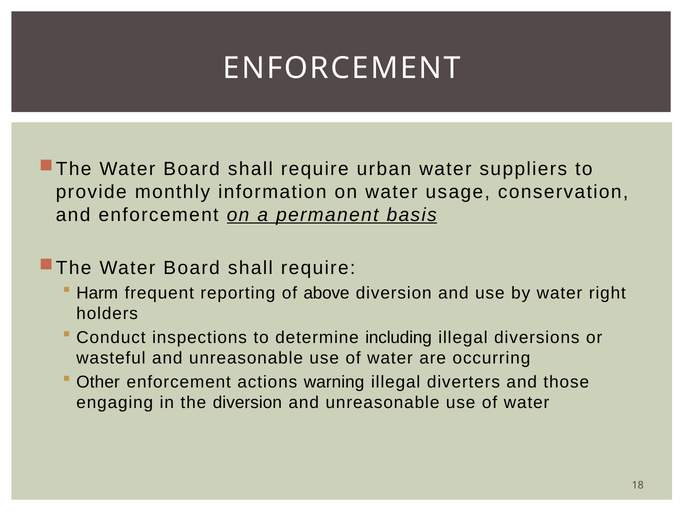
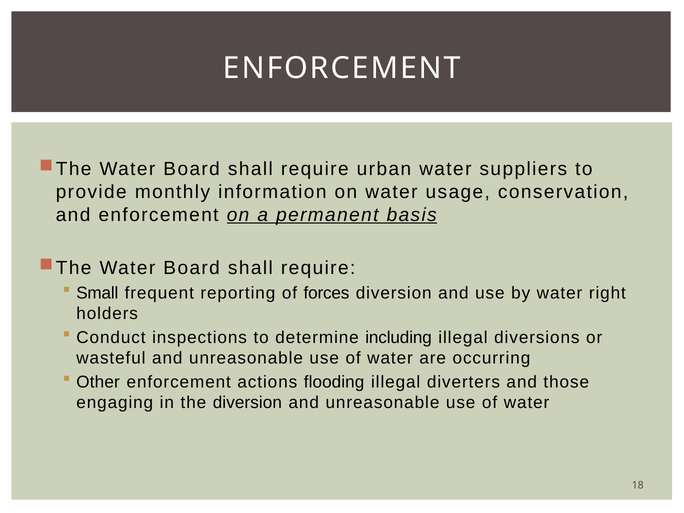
Harm: Harm -> Small
above: above -> forces
warning: warning -> flooding
